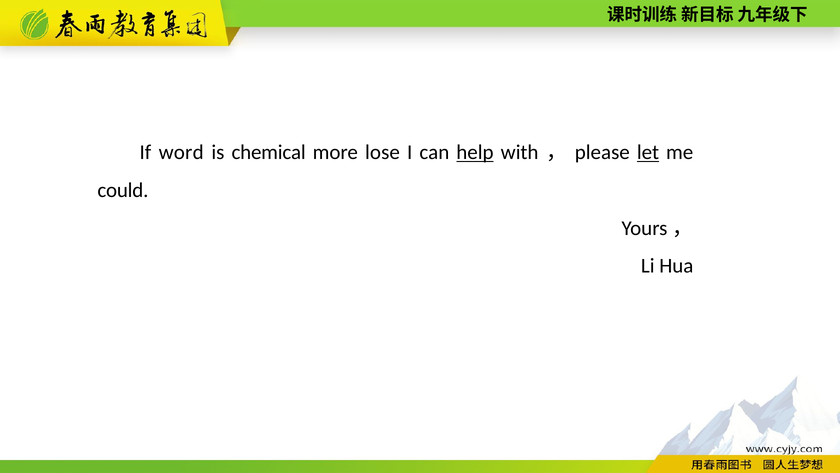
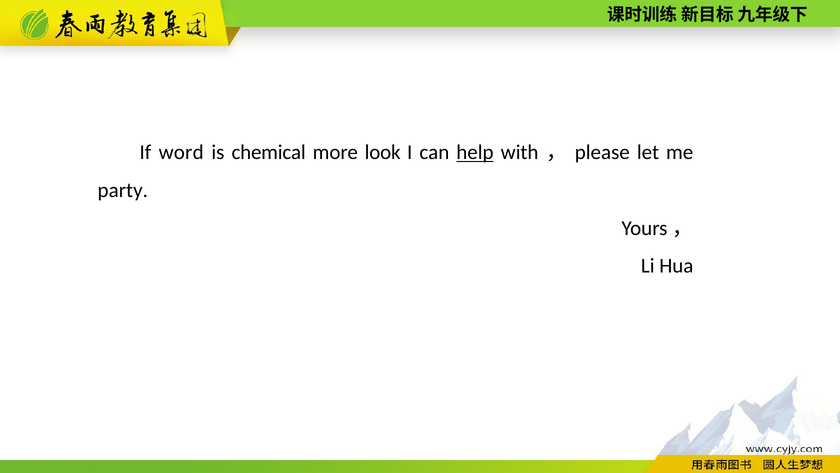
lose: lose -> look
let underline: present -> none
could: could -> party
